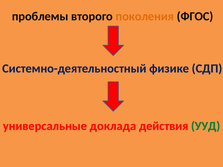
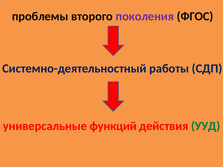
поколения colour: orange -> purple
физике: физике -> работы
доклада: доклада -> функций
